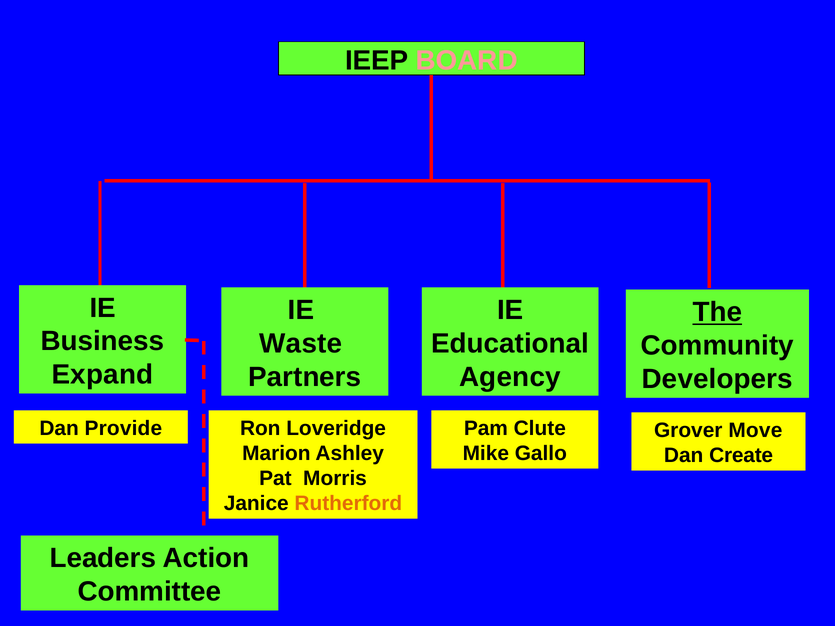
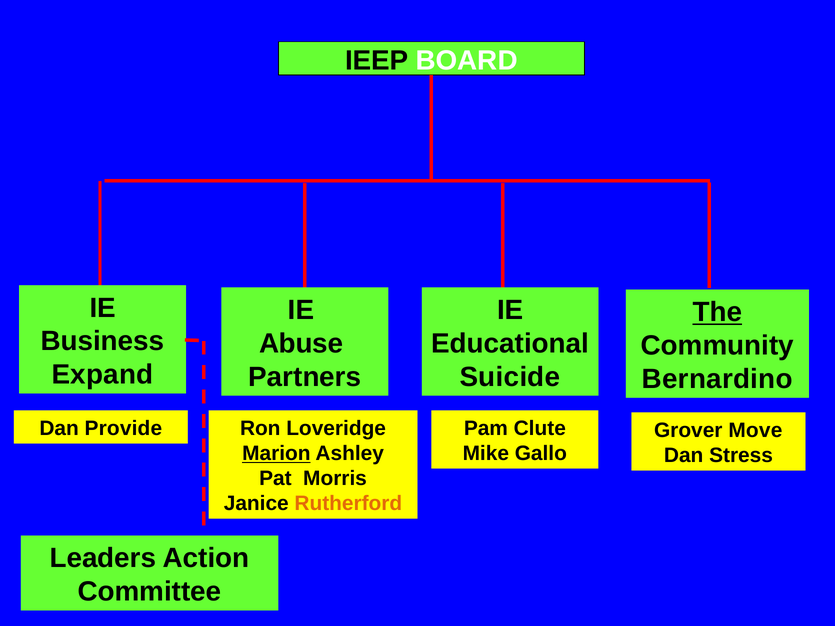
BOARD colour: pink -> white
Waste: Waste -> Abuse
Agency: Agency -> Suicide
Developers: Developers -> Bernardino
Marion underline: none -> present
Create: Create -> Stress
